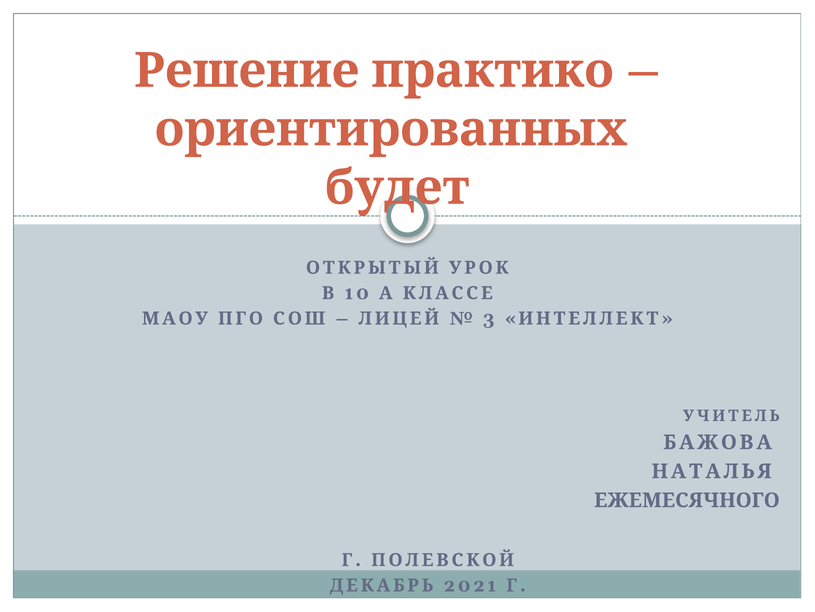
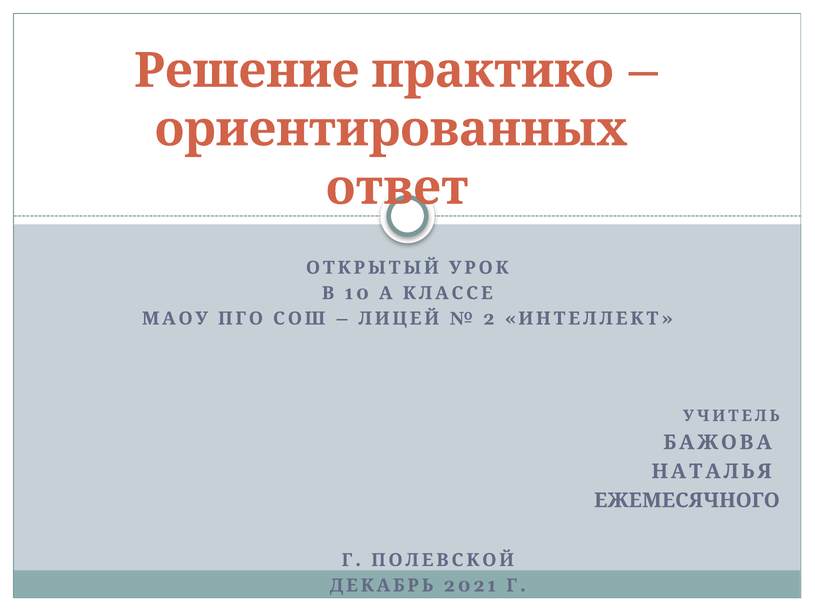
будет: будет -> ответ
3: 3 -> 2
